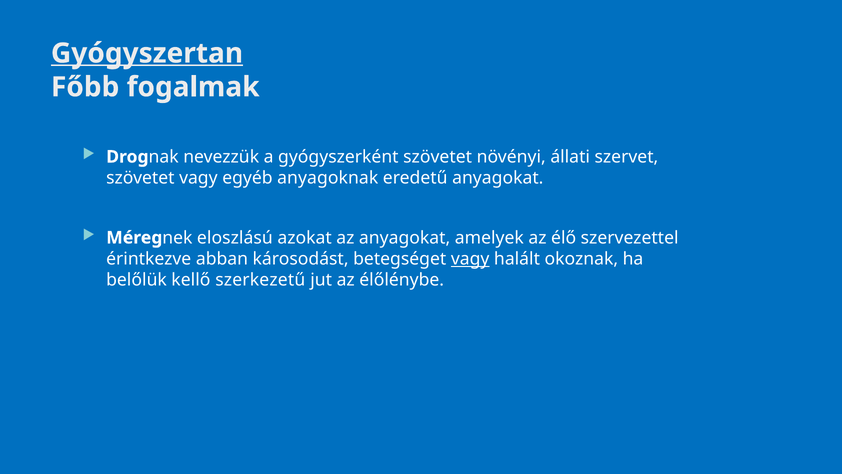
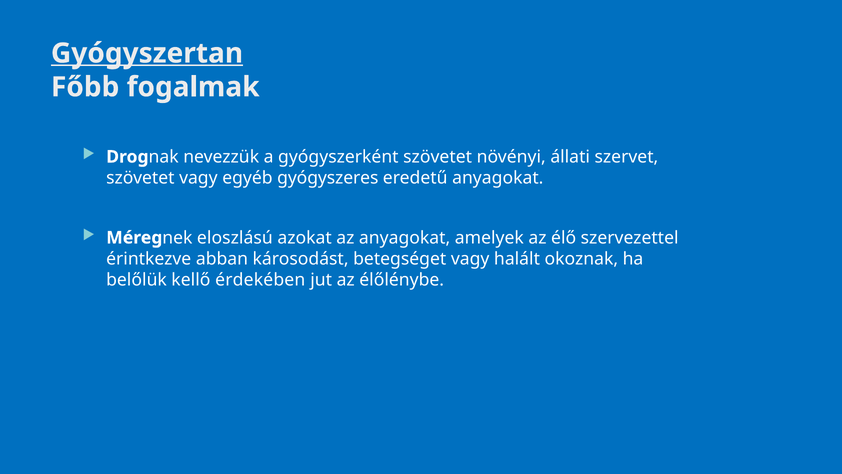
anyagoknak: anyagoknak -> gyógyszeres
vagy at (470, 259) underline: present -> none
szerkezetű: szerkezetű -> érdekében
